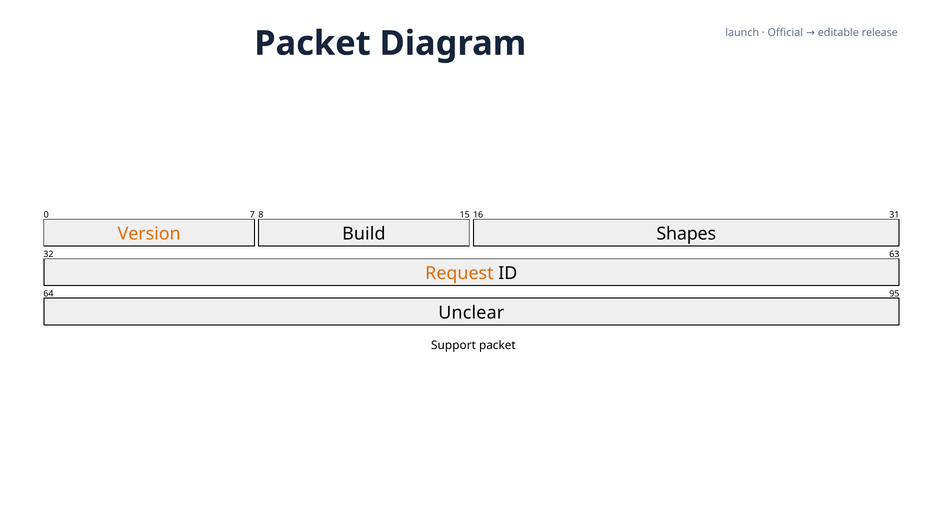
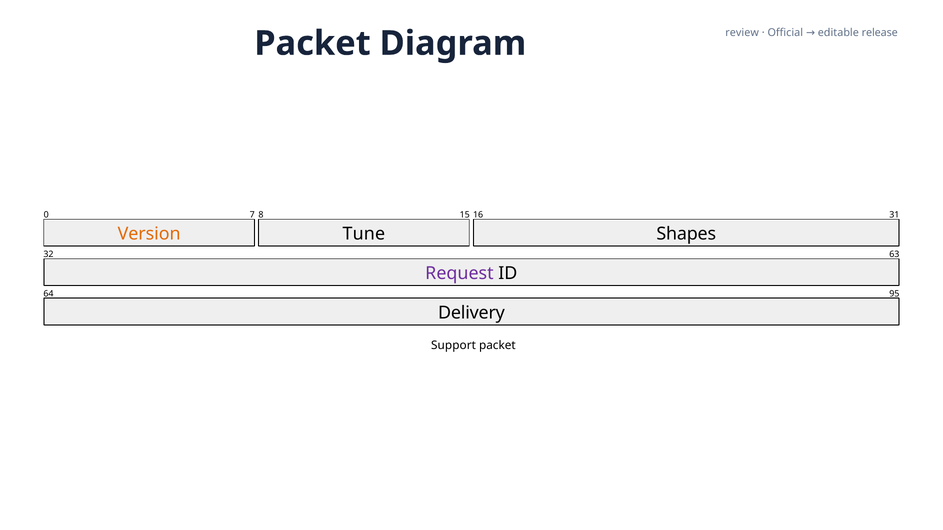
launch: launch -> review
Build: Build -> Tune
Request colour: orange -> purple
Unclear: Unclear -> Delivery
